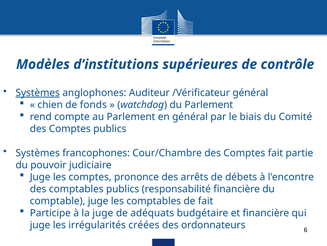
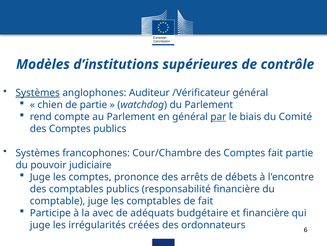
de fonds: fonds -> partie
par underline: none -> present
la juge: juge -> avec
